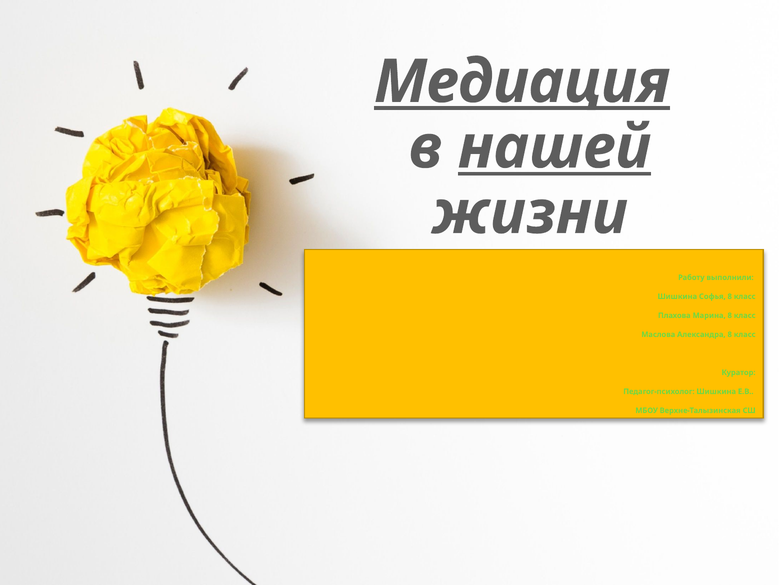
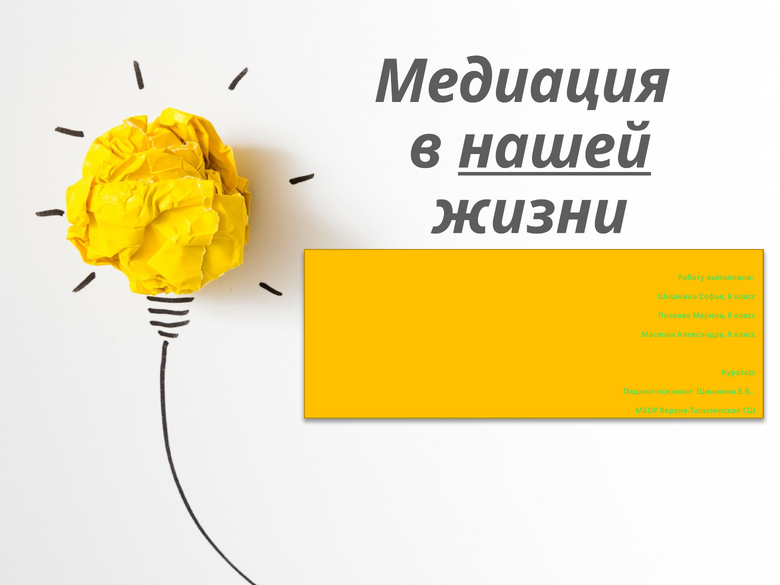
Медиация underline: present -> none
